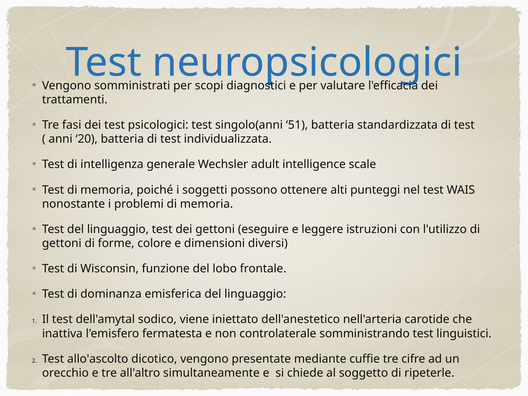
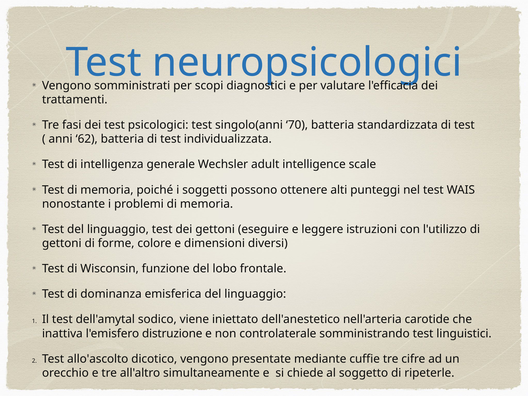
51: 51 -> 70
20: 20 -> 62
fermatesta: fermatesta -> distruzione
